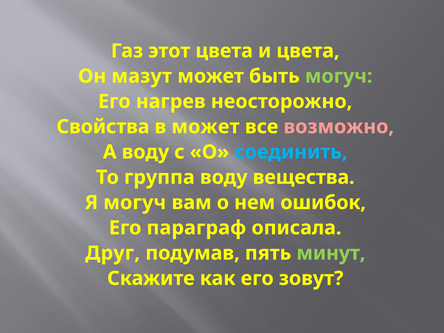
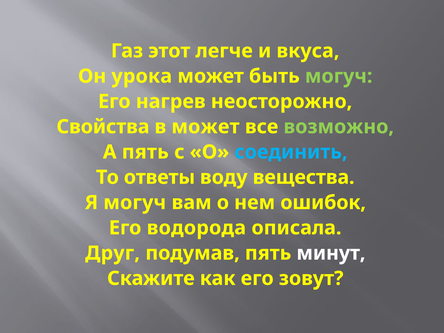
этот цвета: цвета -> легче
и цвета: цвета -> вкуса
мазут: мазут -> урока
возможно colour: pink -> light green
А воду: воду -> пять
группа: группа -> ответы
параграф: параграф -> водорода
минут colour: light green -> white
